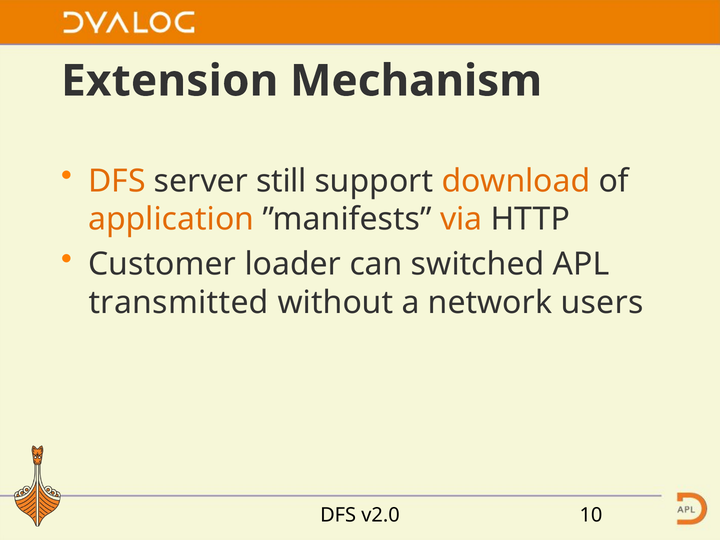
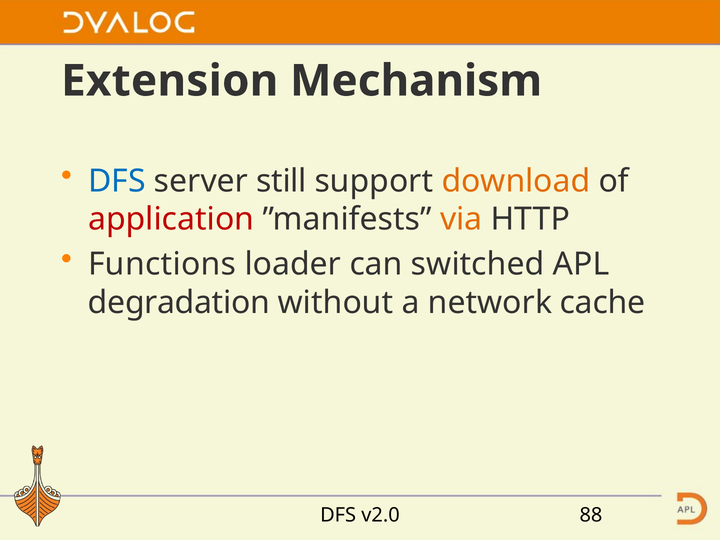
DFS at (117, 181) colour: orange -> blue
application colour: orange -> red
Customer: Customer -> Functions
transmitted: transmitted -> degradation
users: users -> cache
10: 10 -> 88
